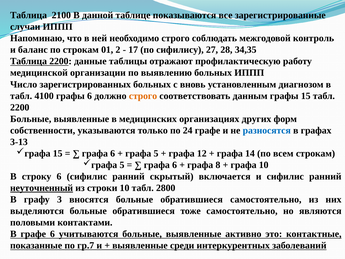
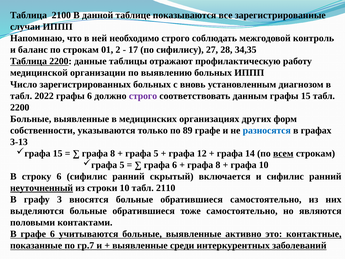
4100: 4100 -> 2022
строго at (143, 96) colour: orange -> purple
24: 24 -> 89
6 at (113, 153): 6 -> 8
всем underline: none -> present
2800: 2800 -> 2110
